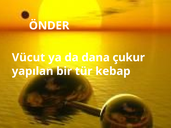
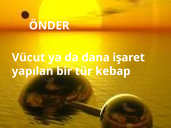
çukur: çukur -> işaret
